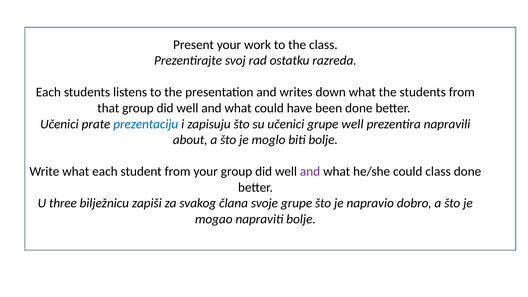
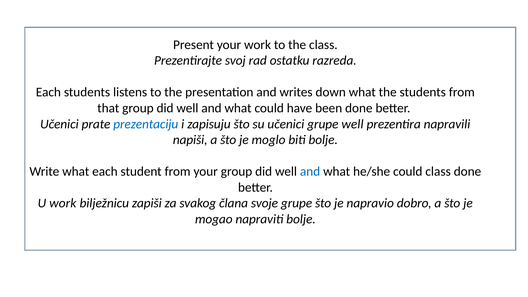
about: about -> napiši
and at (310, 172) colour: purple -> blue
U three: three -> work
